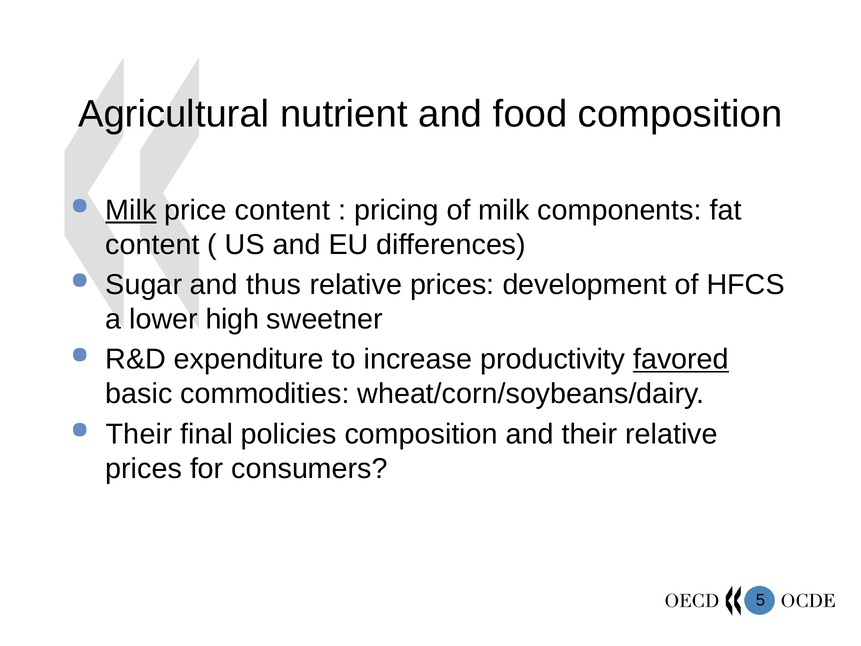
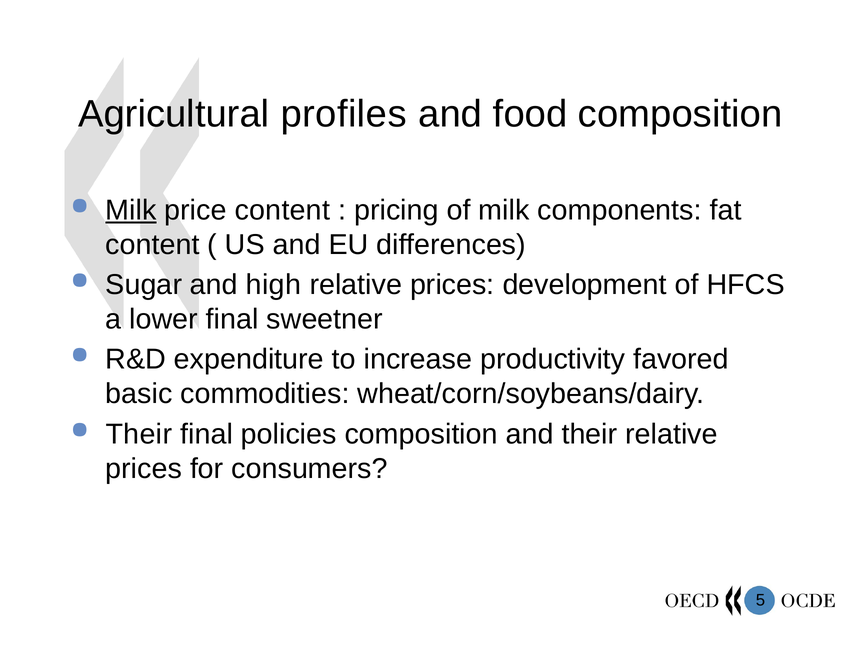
nutrient: nutrient -> profiles
thus: thus -> high
lower high: high -> final
favored underline: present -> none
